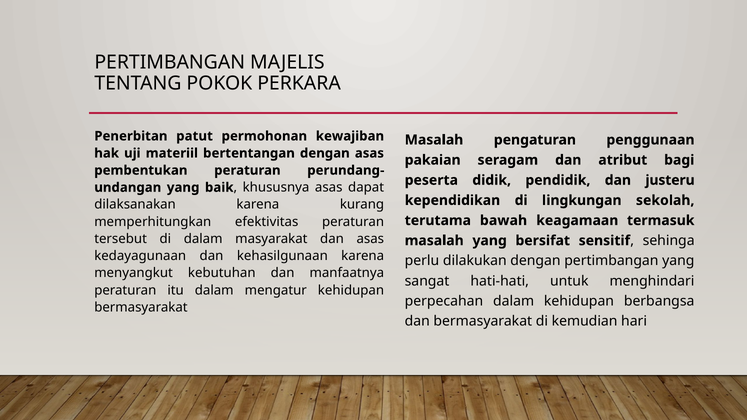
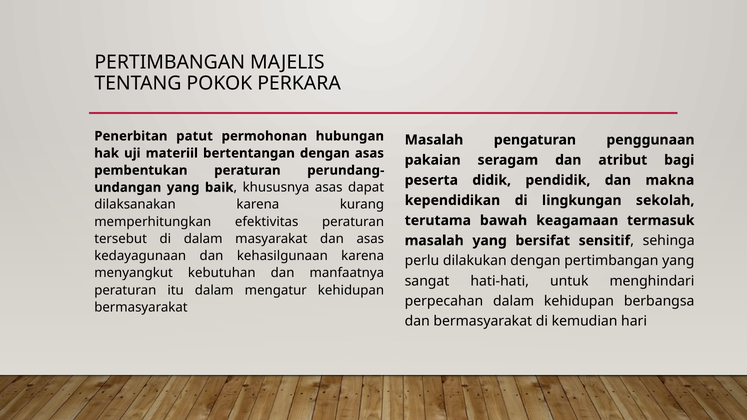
kewajiban: kewajiban -> hubungan
justeru: justeru -> makna
